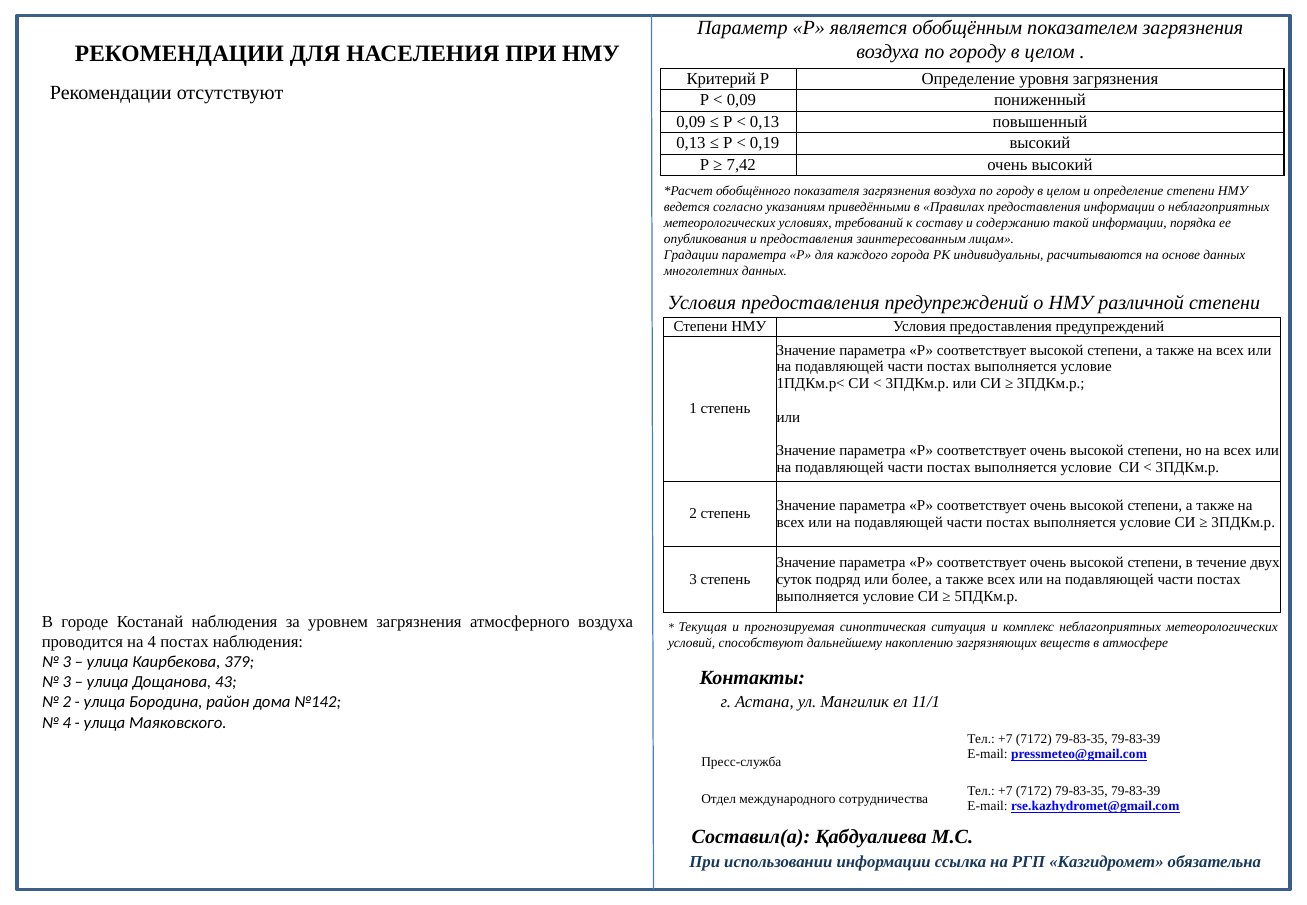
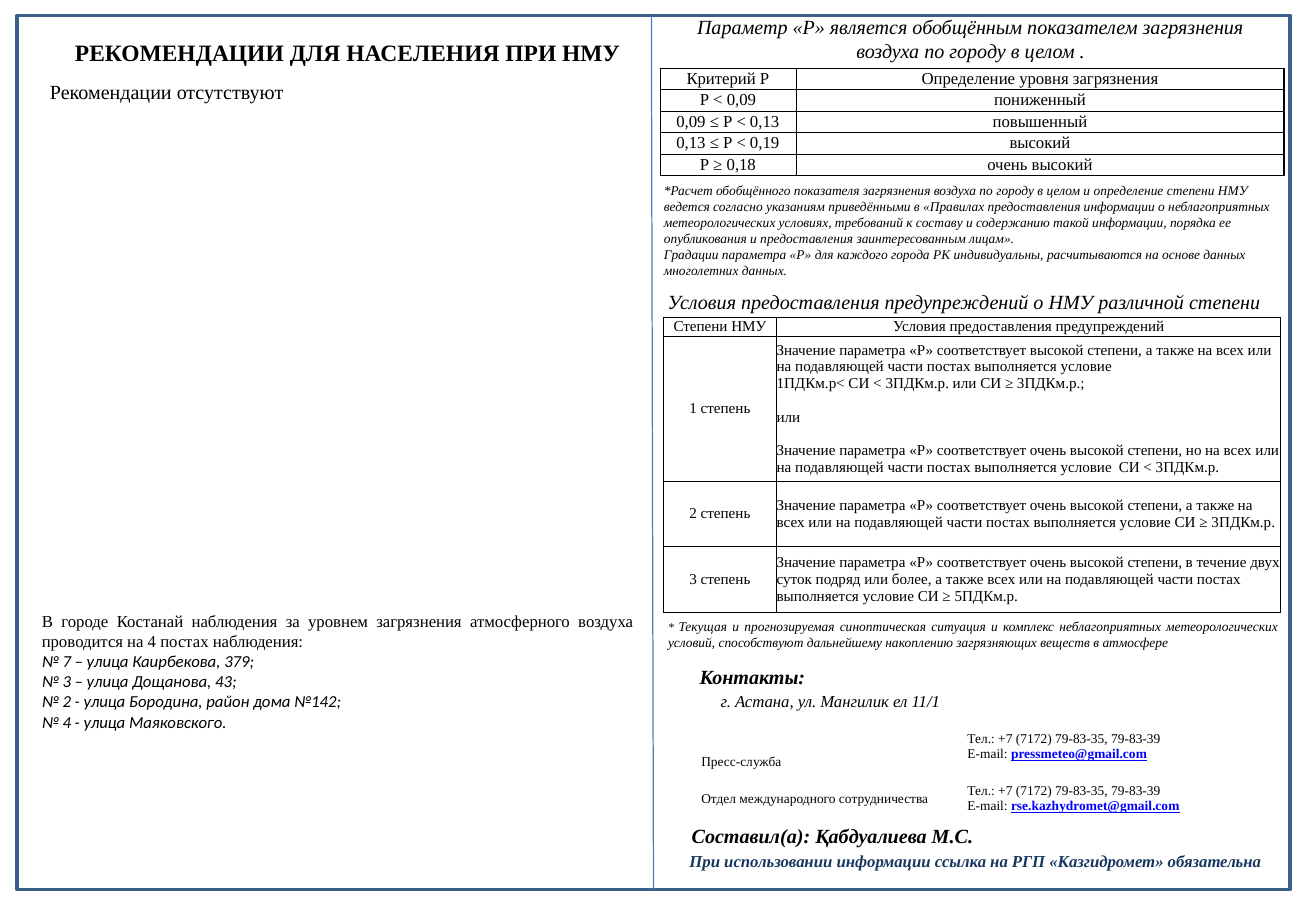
7,42: 7,42 -> 0,18
3 at (67, 662): 3 -> 7
